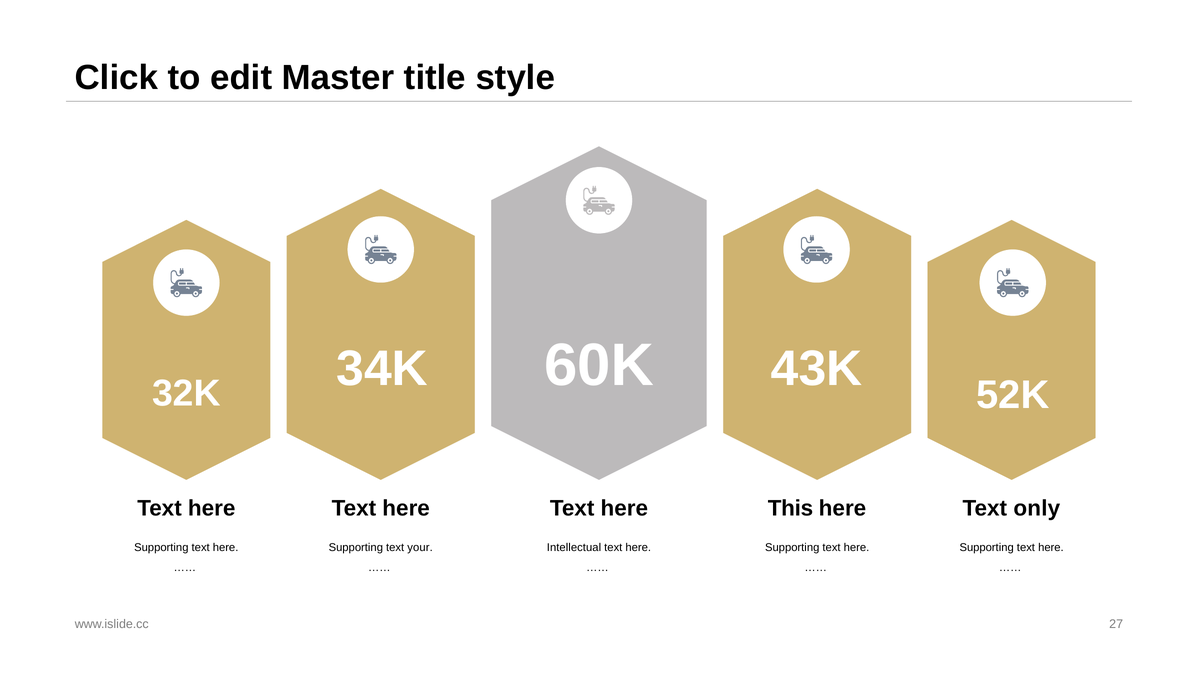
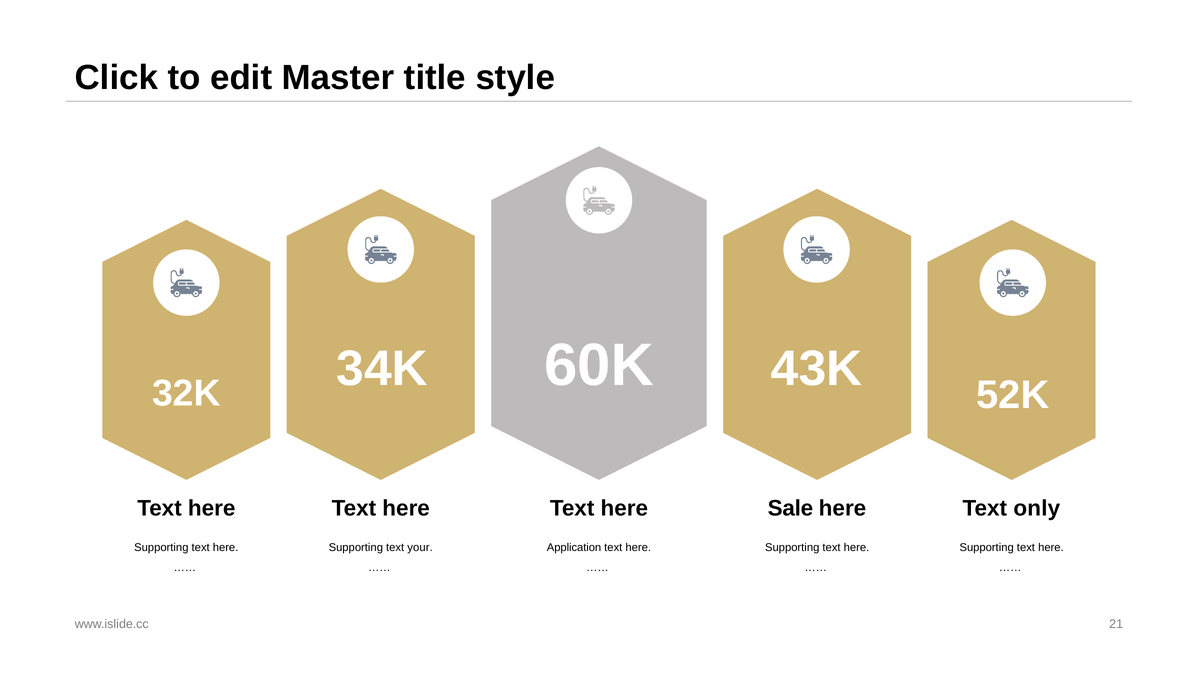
This: This -> Sale
Intellectual: Intellectual -> Application
27: 27 -> 21
